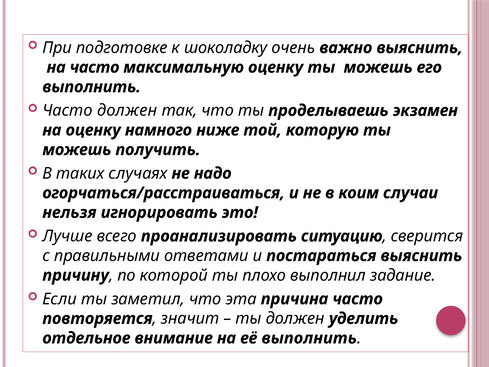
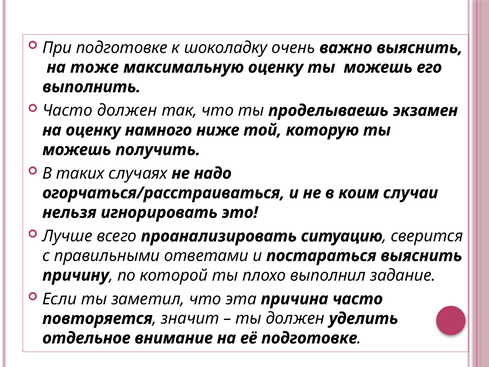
на часто: часто -> тоже
её выполнить: выполнить -> подготовке
